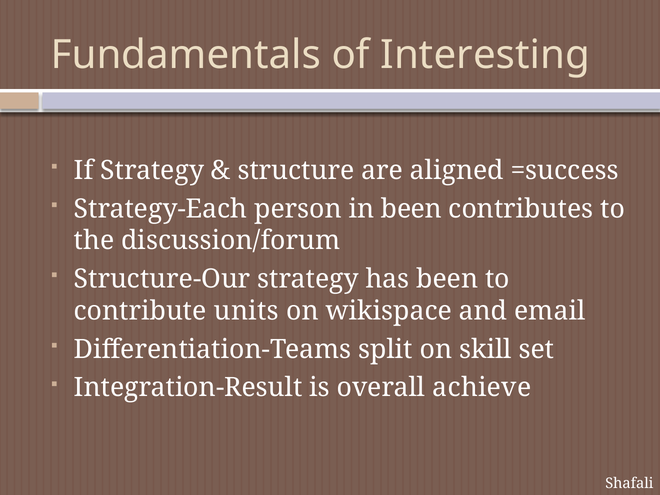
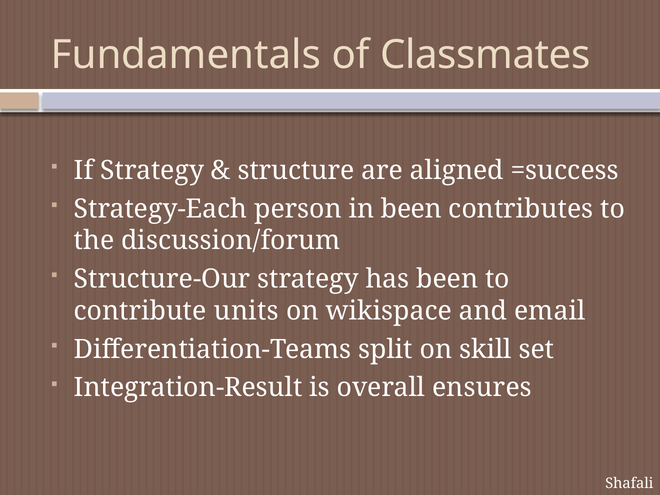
Interesting: Interesting -> Classmates
achieve: achieve -> ensures
